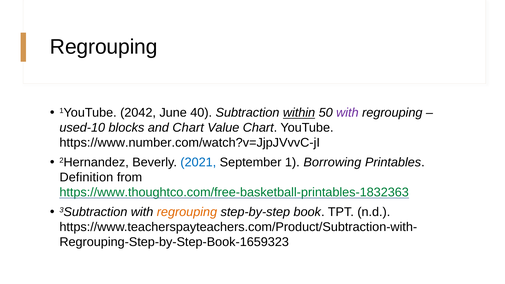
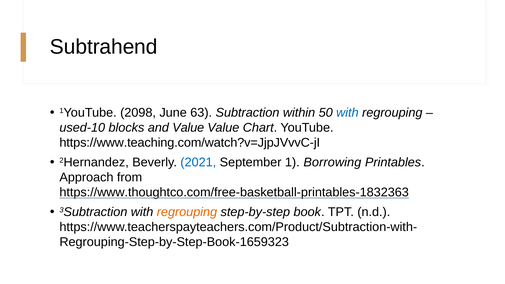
Regrouping at (104, 47): Regrouping -> Subtrahend
2042: 2042 -> 2098
40: 40 -> 63
within underline: present -> none
with at (347, 113) colour: purple -> blue
and Chart: Chart -> Value
https://www.number.com/watch?v=JjpJVvvC-jI: https://www.number.com/watch?v=JjpJVvvC-jI -> https://www.teaching.com/watch?v=JjpJVvvC-jI
Definition: Definition -> Approach
https://www.thoughtco.com/free-basketball-printables-1832363 colour: green -> black
